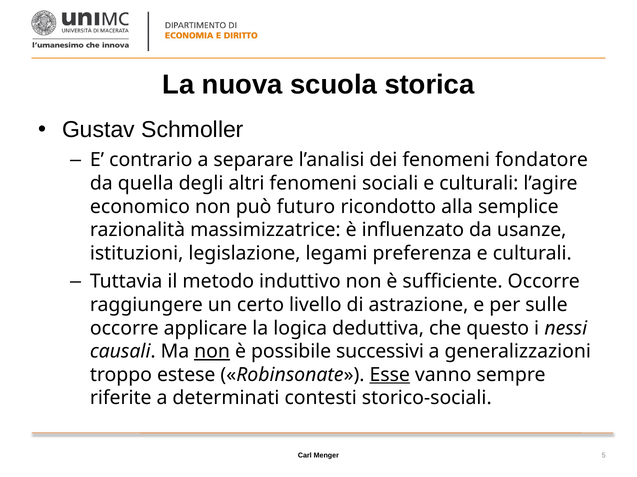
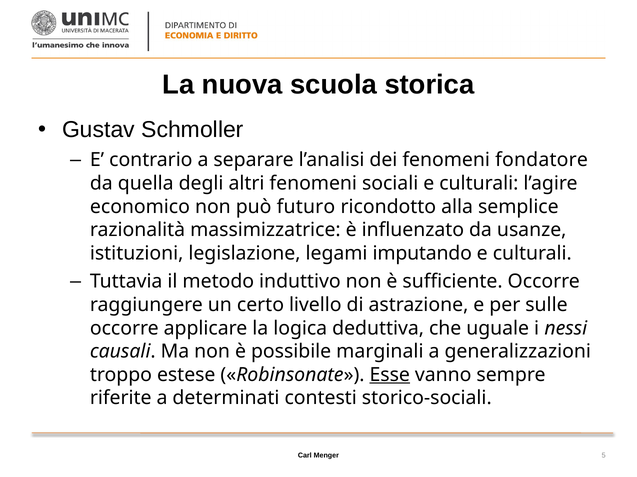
preferenza: preferenza -> imputando
questo: questo -> uguale
non at (212, 352) underline: present -> none
successivi: successivi -> marginali
